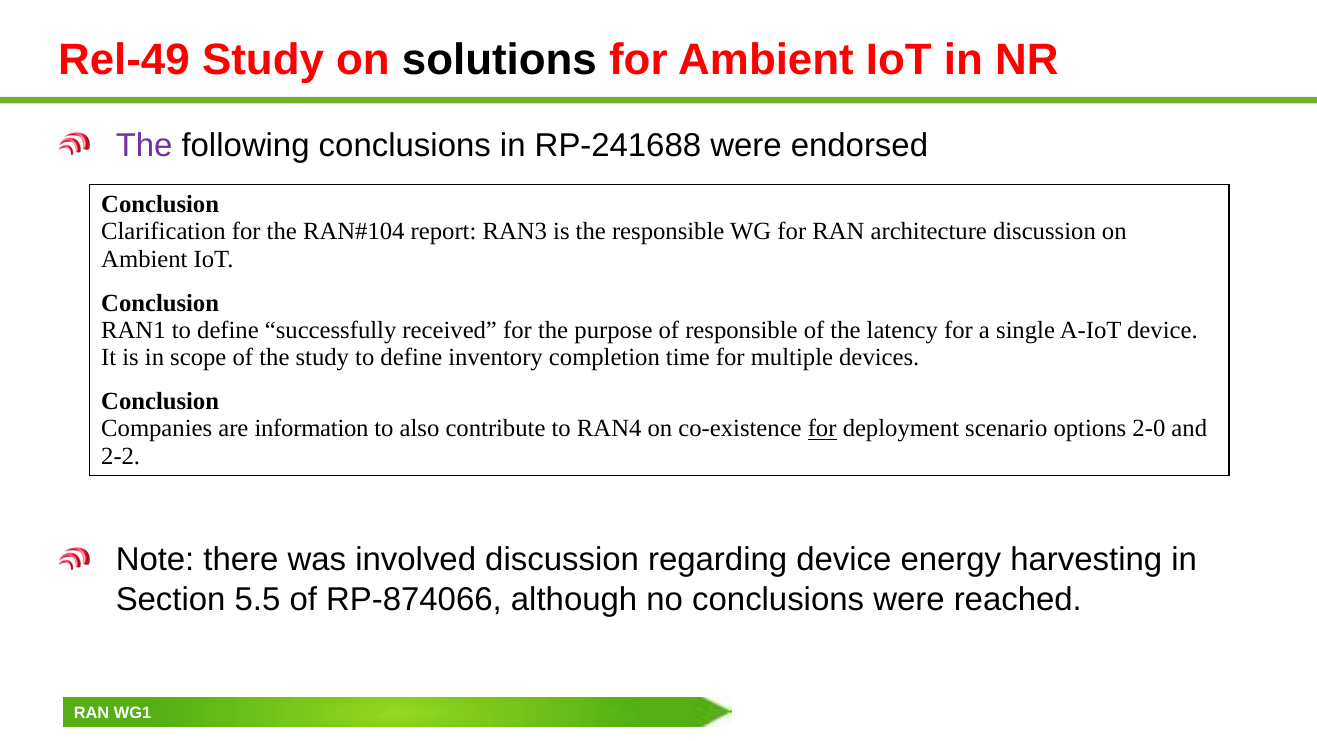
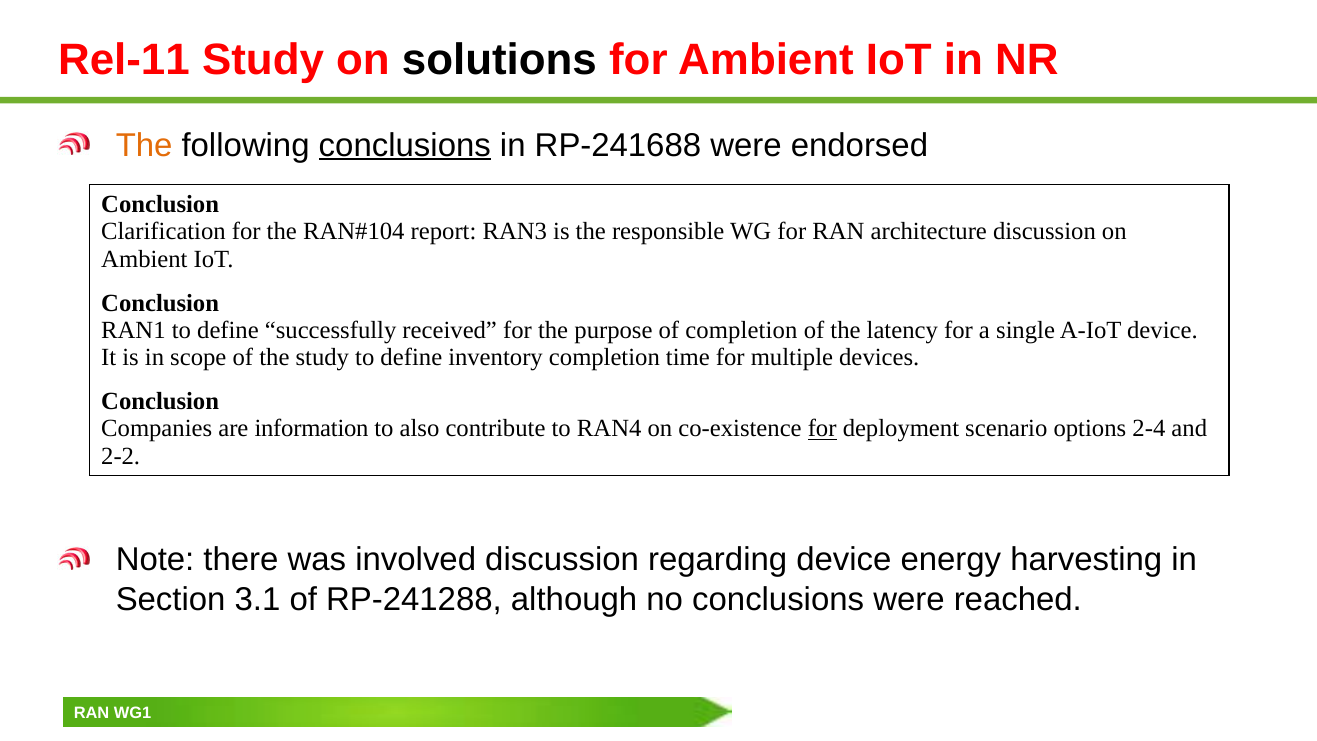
Rel-49: Rel-49 -> Rel-11
The at (144, 145) colour: purple -> orange
conclusions at (405, 145) underline: none -> present
of responsible: responsible -> completion
2-0: 2-0 -> 2-4
5.5: 5.5 -> 3.1
RP-874066: RP-874066 -> RP-241288
